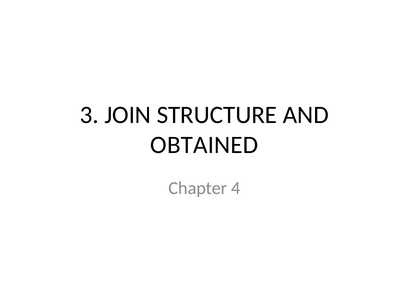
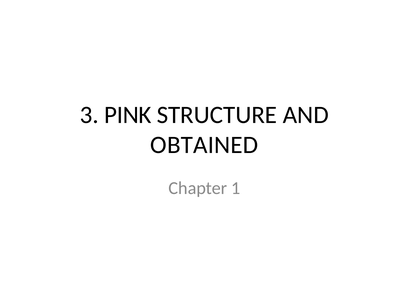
JOIN: JOIN -> PINK
4: 4 -> 1
